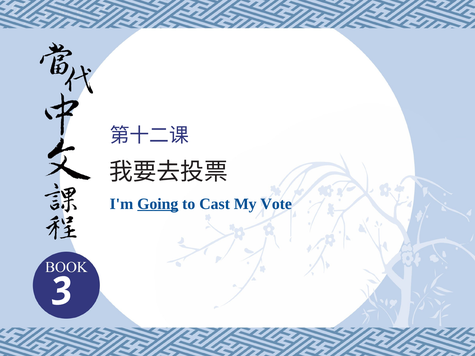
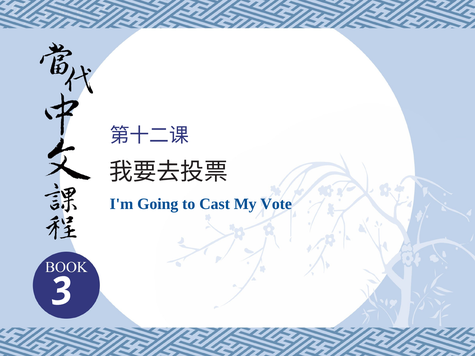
Going underline: present -> none
